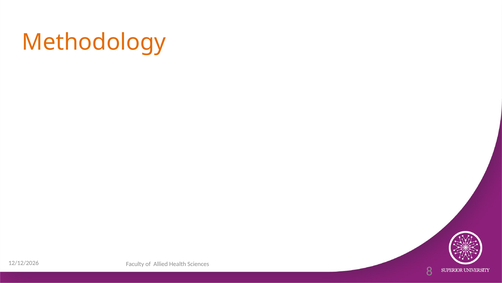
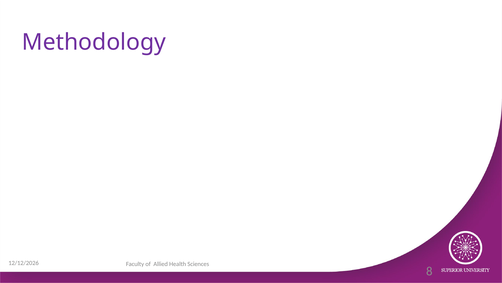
Methodology colour: orange -> purple
